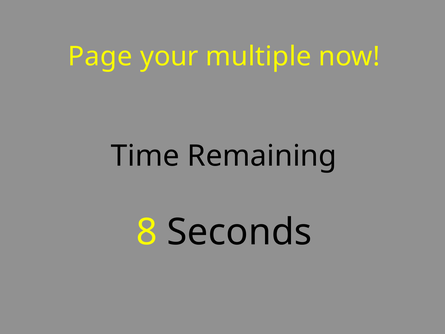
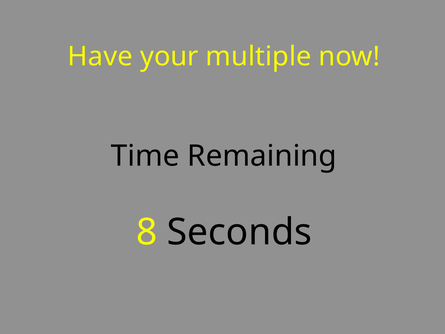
Page: Page -> Have
